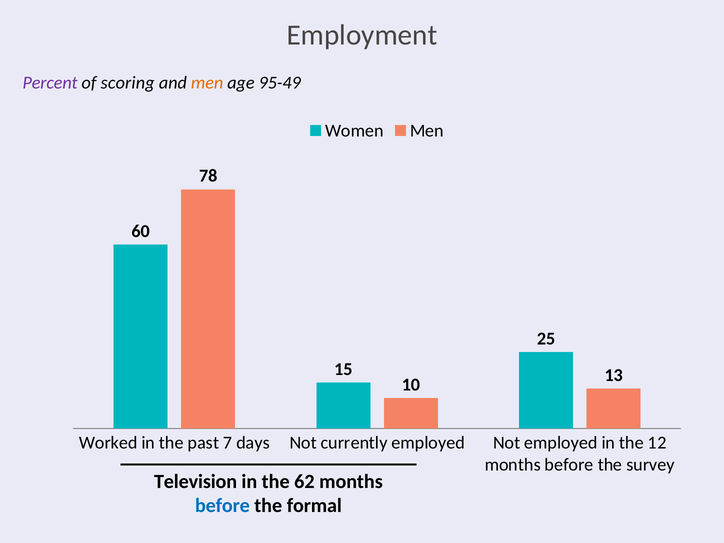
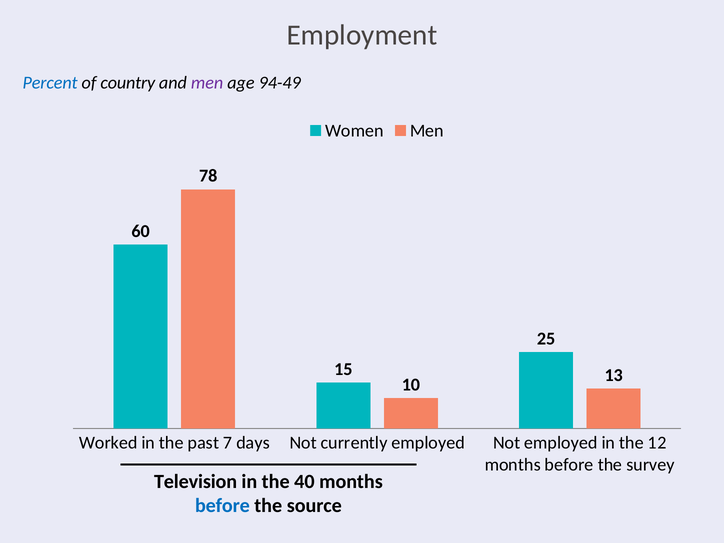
Percent colour: purple -> blue
scoring: scoring -> country
men at (207, 83) colour: orange -> purple
95-49: 95-49 -> 94-49
62: 62 -> 40
formal: formal -> source
